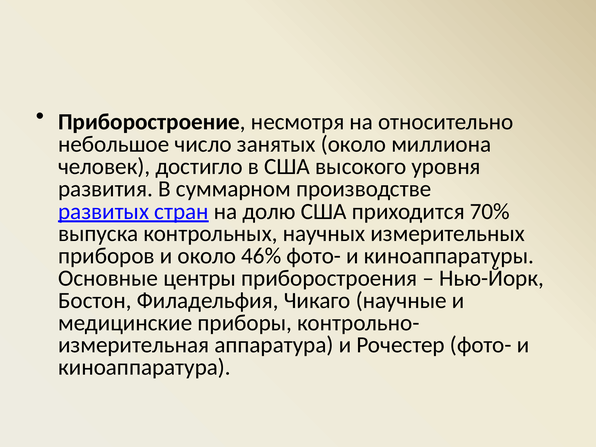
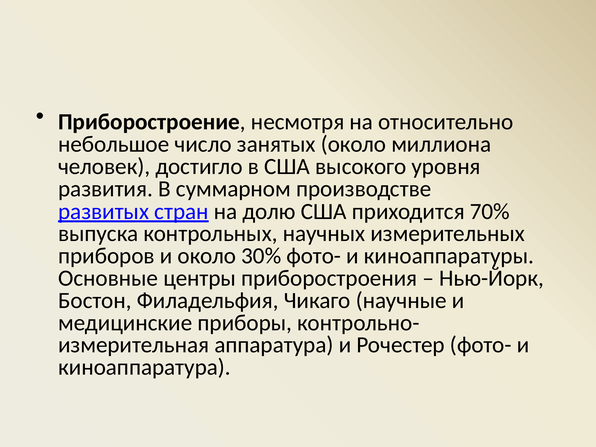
46%: 46% -> 30%
